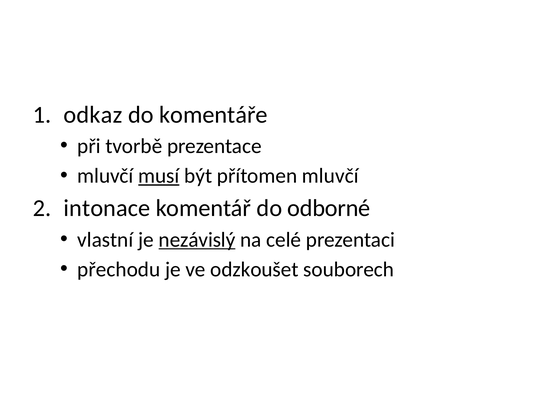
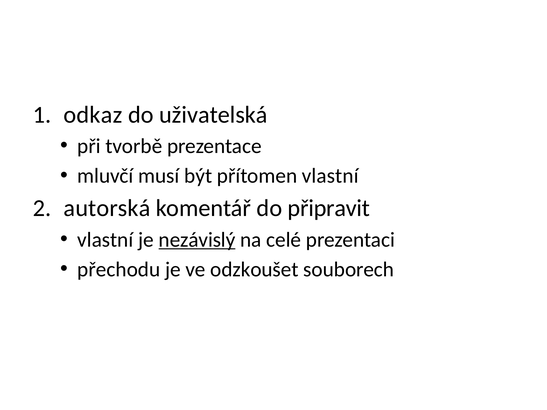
do komentáře: komentáře -> uživatelská
musí underline: present -> none
přítomen mluvčí: mluvčí -> vlastní
intonace: intonace -> autorská
odborné: odborné -> připravit
